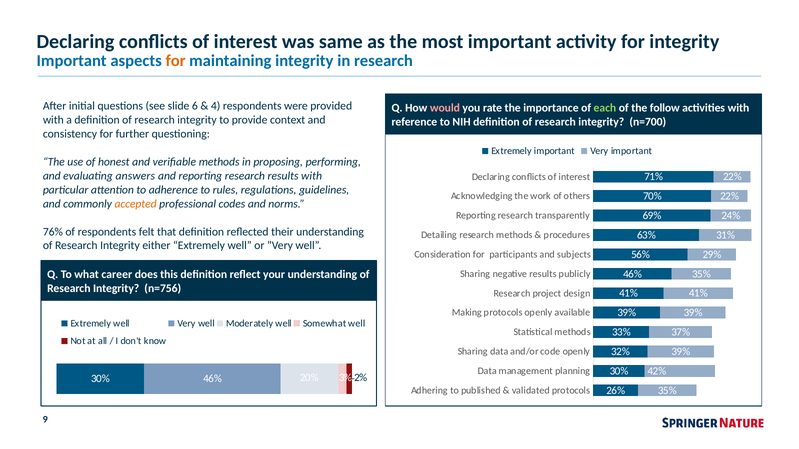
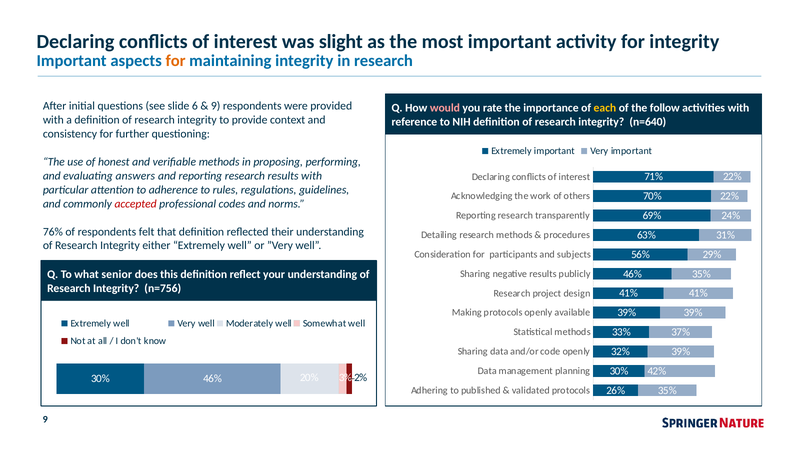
same: same -> slight
4 at (216, 106): 4 -> 9
each colour: light green -> yellow
n=700: n=700 -> n=640
accepted colour: orange -> red
career: career -> senior
